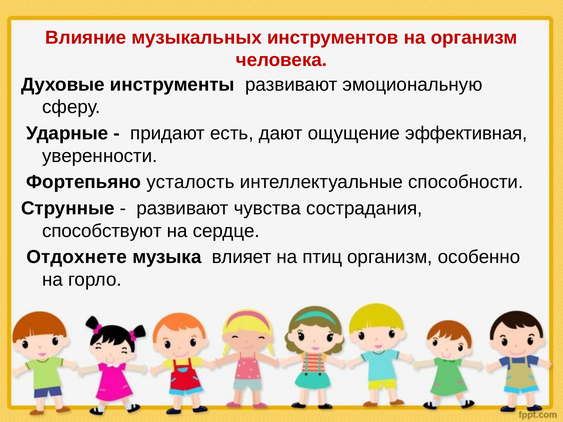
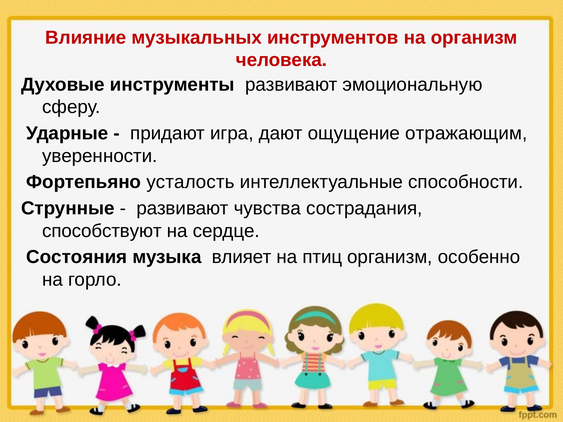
есть: есть -> игра
эффективная: эффективная -> отражающим
Отдохнете: Отдохнете -> Состояния
